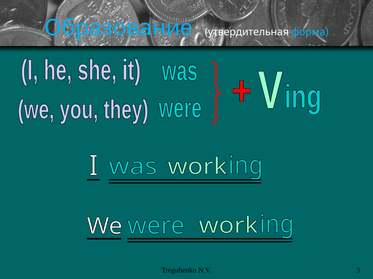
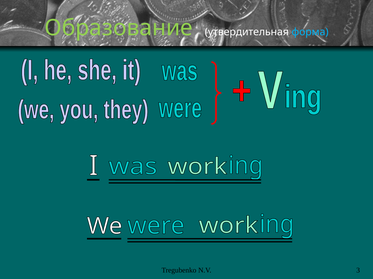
Образование colour: light blue -> light green
